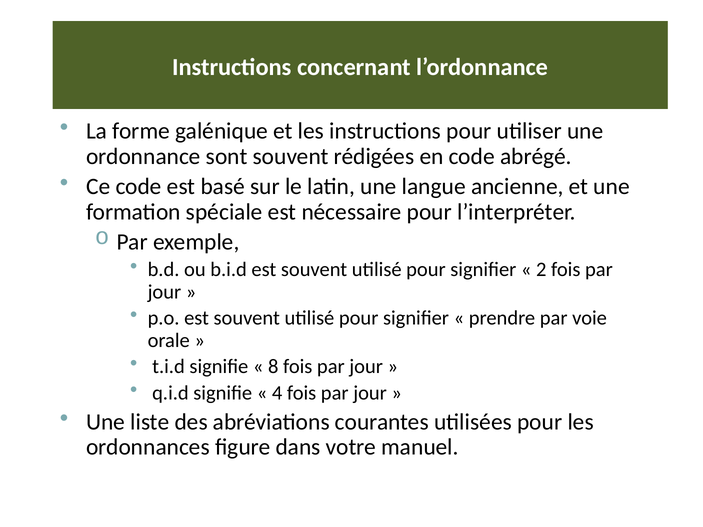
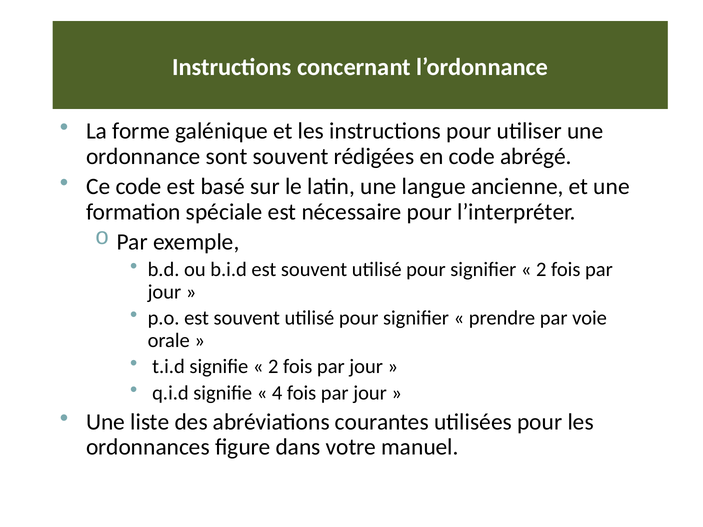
8 at (273, 367): 8 -> 2
